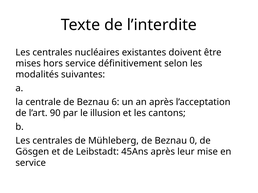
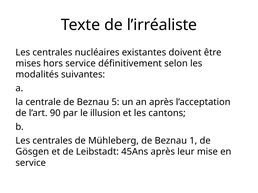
l’interdite: l’interdite -> l’irréaliste
6: 6 -> 5
0: 0 -> 1
